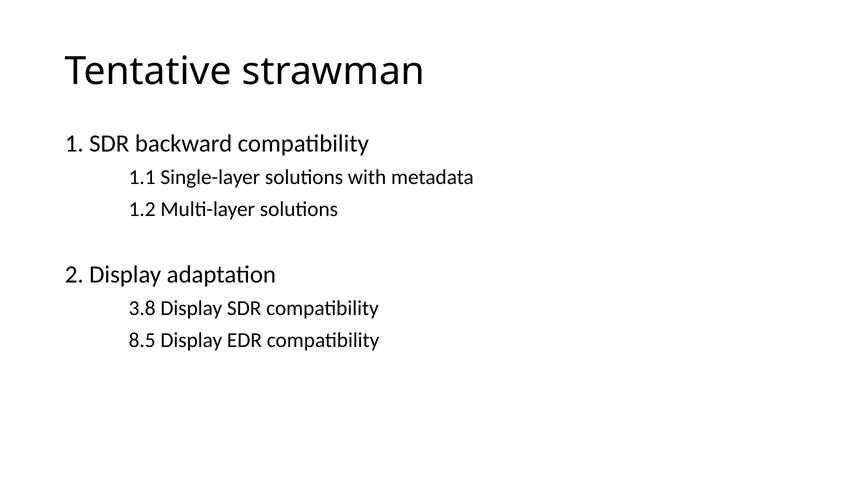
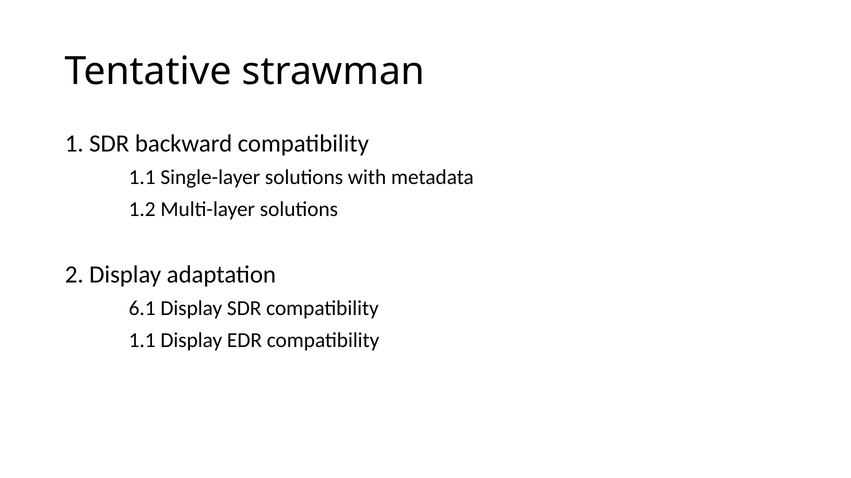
3.8: 3.8 -> 6.1
8.5 at (142, 341): 8.5 -> 1.1
